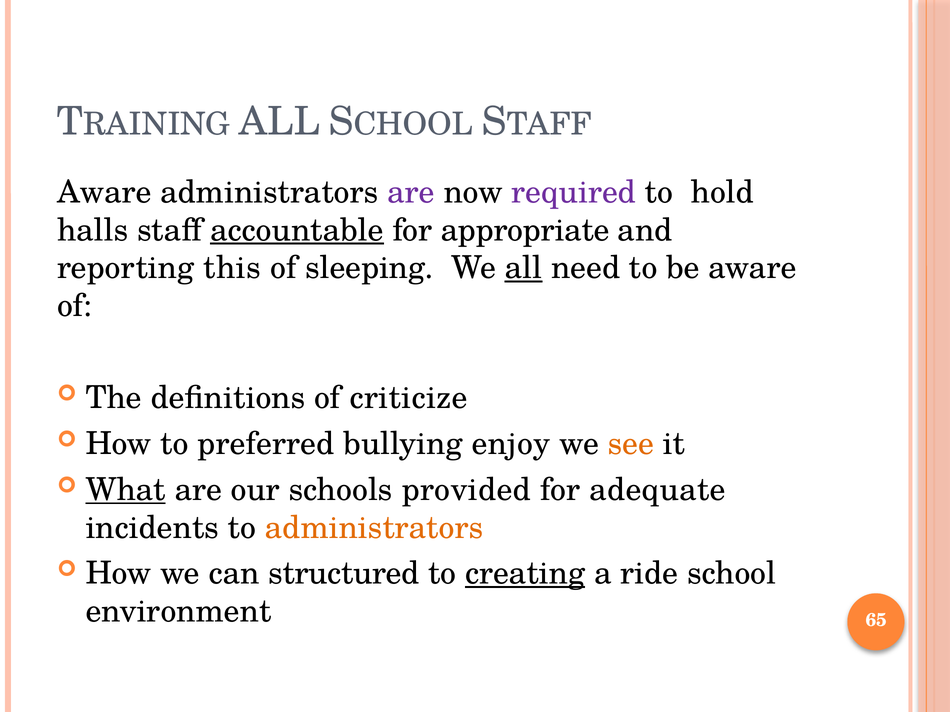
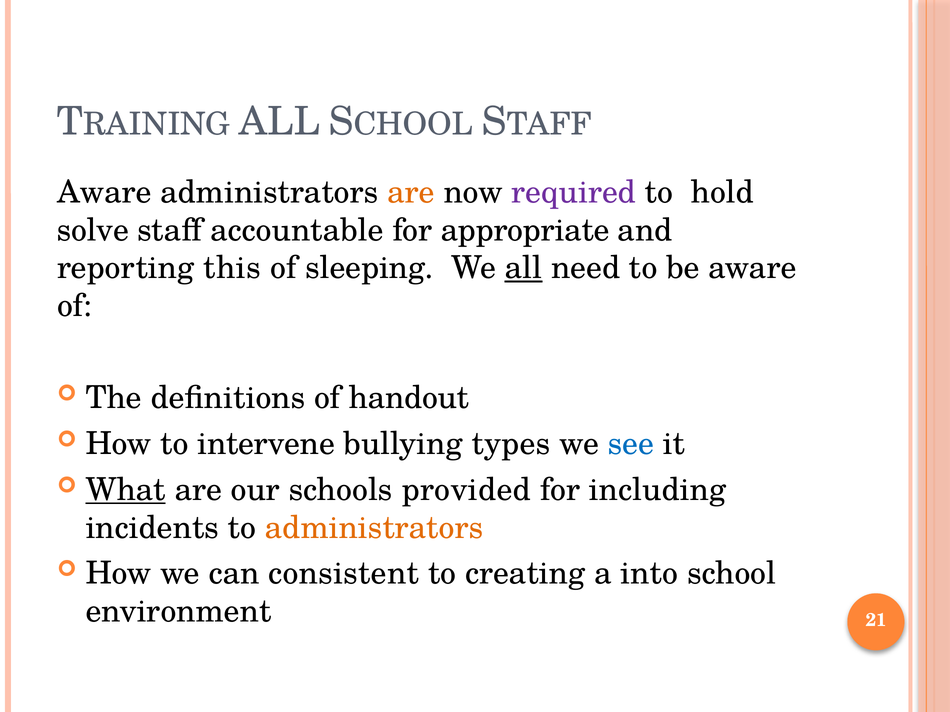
are at (411, 192) colour: purple -> orange
halls: halls -> solve
accountable underline: present -> none
criticize: criticize -> handout
preferred: preferred -> intervene
enjoy: enjoy -> types
see colour: orange -> blue
adequate: adequate -> including
structured: structured -> consistent
creating underline: present -> none
ride: ride -> into
65: 65 -> 21
